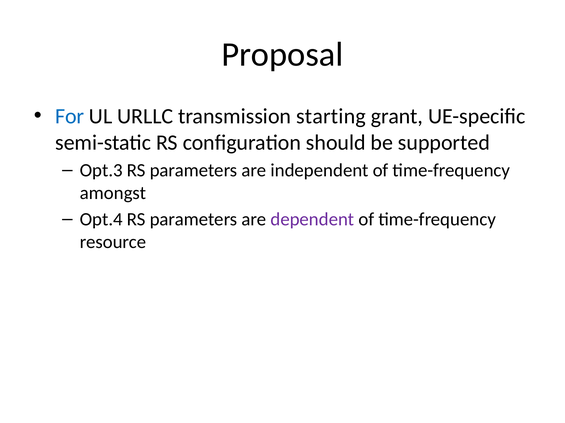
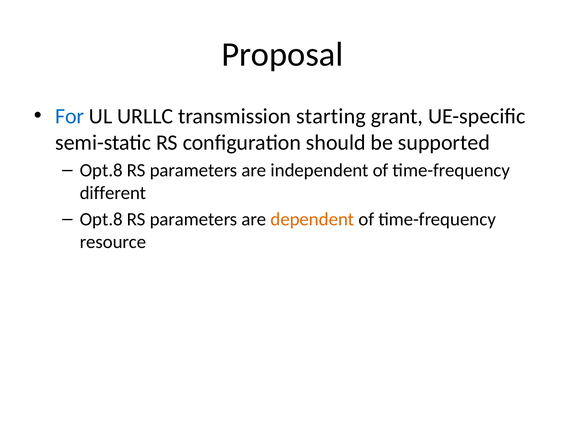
Opt.3 at (101, 171): Opt.3 -> Opt.8
amongst: amongst -> different
Opt.4 at (101, 220): Opt.4 -> Opt.8
dependent colour: purple -> orange
